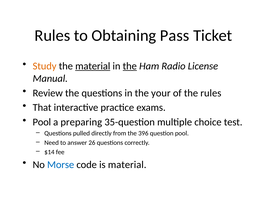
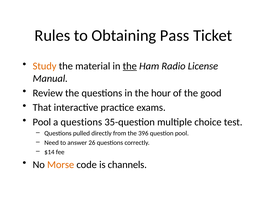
material at (93, 66) underline: present -> none
your: your -> hour
the rules: rules -> good
a preparing: preparing -> questions
Morse colour: blue -> orange
is material: material -> channels
